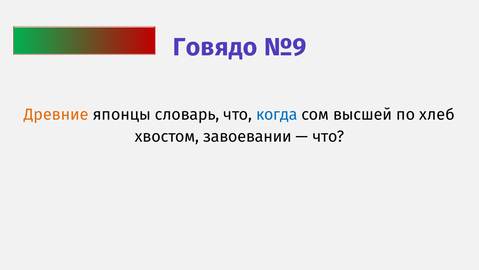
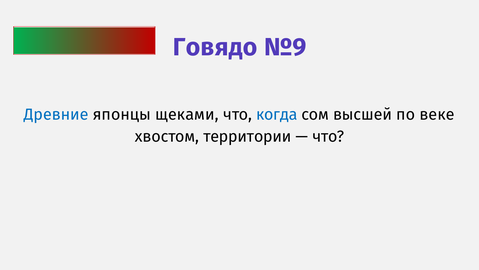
Древние colour: orange -> blue
словарь: словарь -> щеками
хлеб: хлеб -> веке
завоевании: завоевании -> территории
